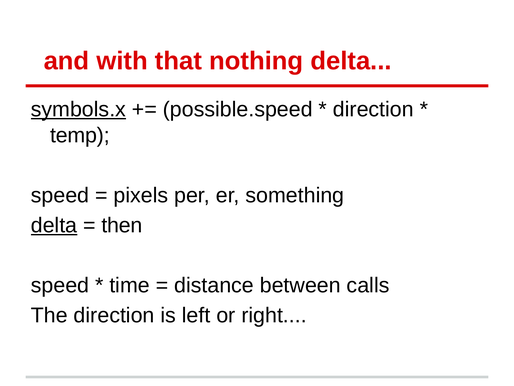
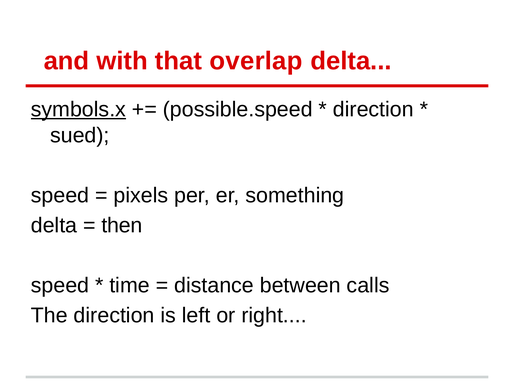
nothing: nothing -> overlap
temp: temp -> sued
delta at (54, 225) underline: present -> none
